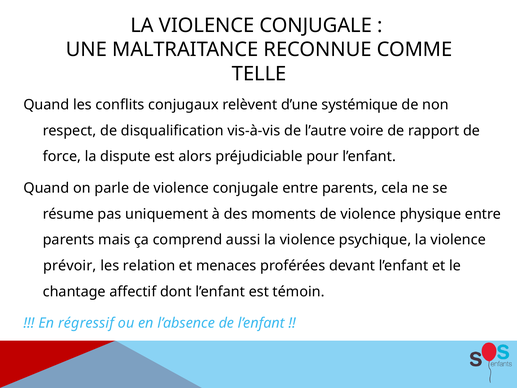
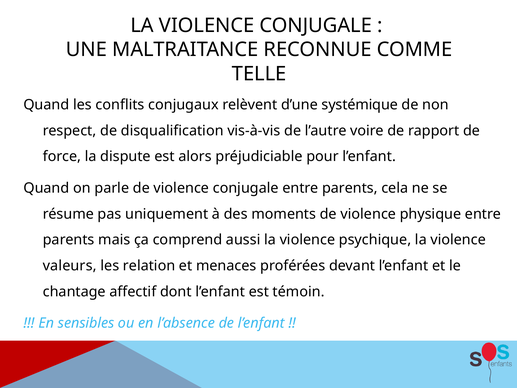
prévoir: prévoir -> valeurs
régressif: régressif -> sensibles
